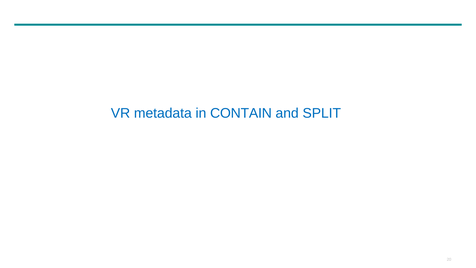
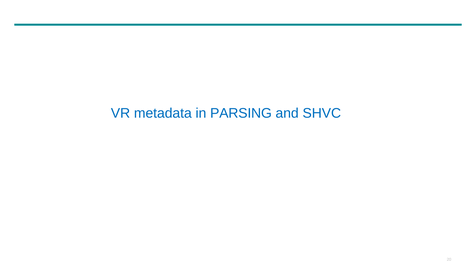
CONTAIN: CONTAIN -> PARSING
SPLIT: SPLIT -> SHVC
